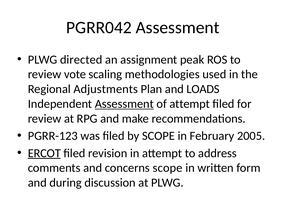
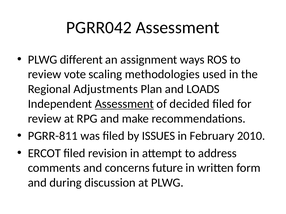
directed: directed -> different
peak: peak -> ways
of attempt: attempt -> decided
PGRR-123: PGRR-123 -> PGRR-811
by SCOPE: SCOPE -> ISSUES
2005: 2005 -> 2010
ERCOT underline: present -> none
concerns scope: scope -> future
